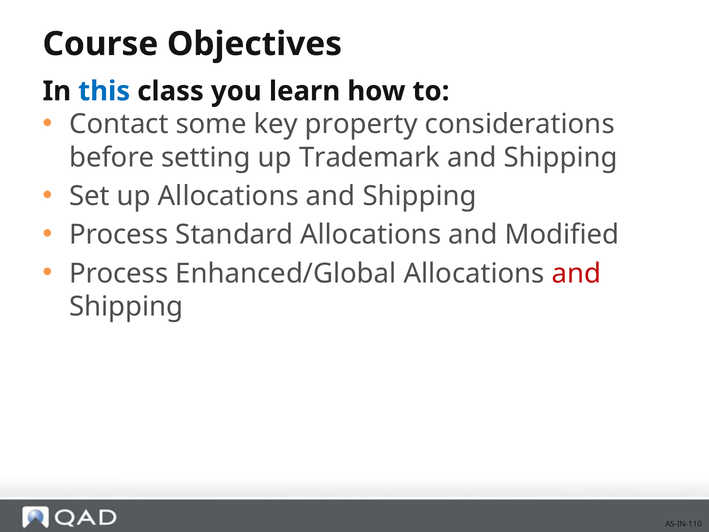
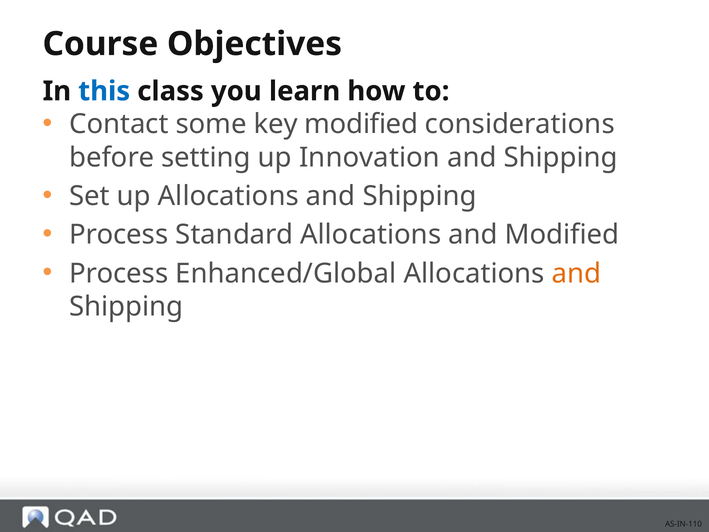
key property: property -> modified
Trademark: Trademark -> Innovation
and at (576, 273) colour: red -> orange
